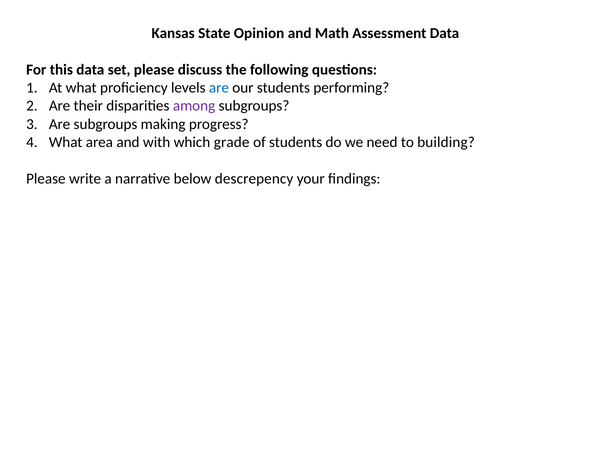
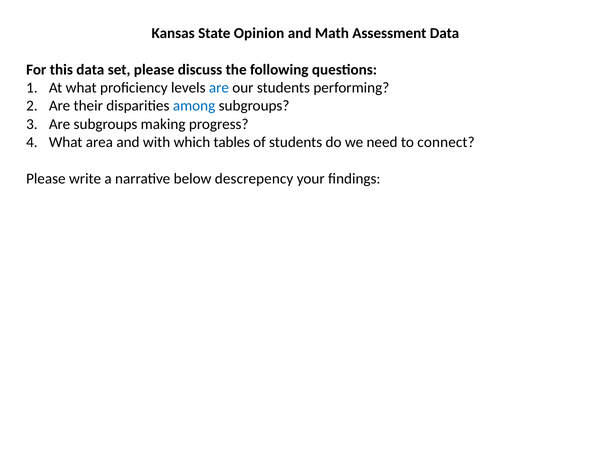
among colour: purple -> blue
grade: grade -> tables
building: building -> connect
